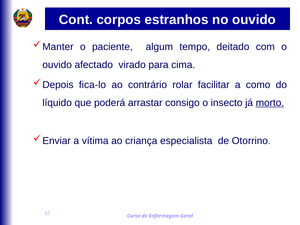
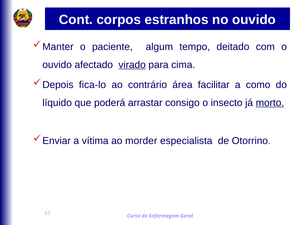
virado underline: none -> present
rolar: rolar -> área
criança: criança -> morder
